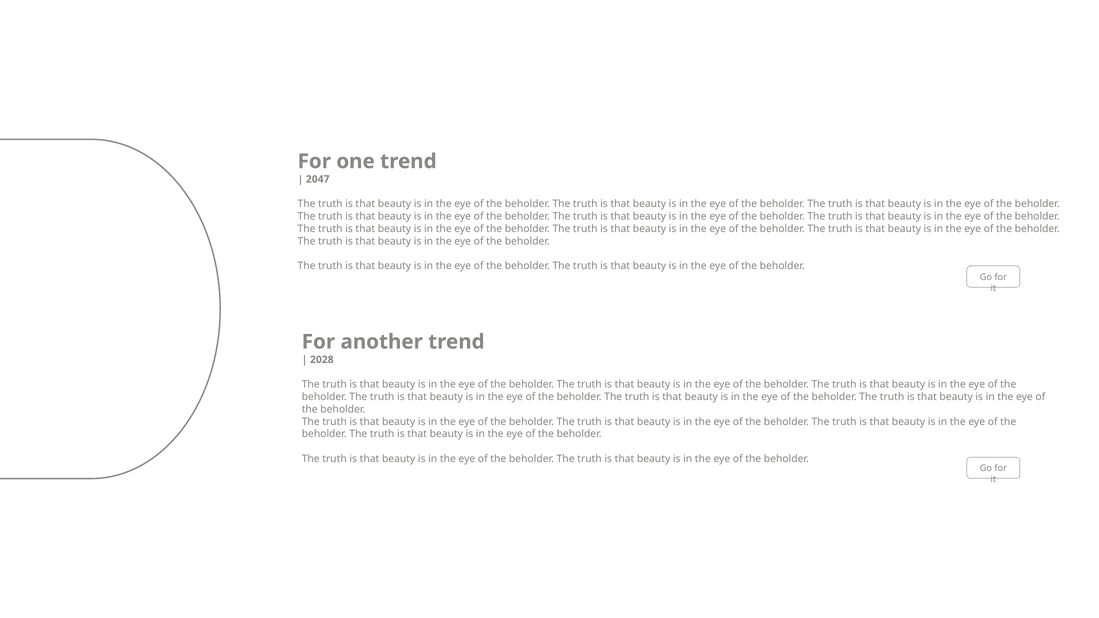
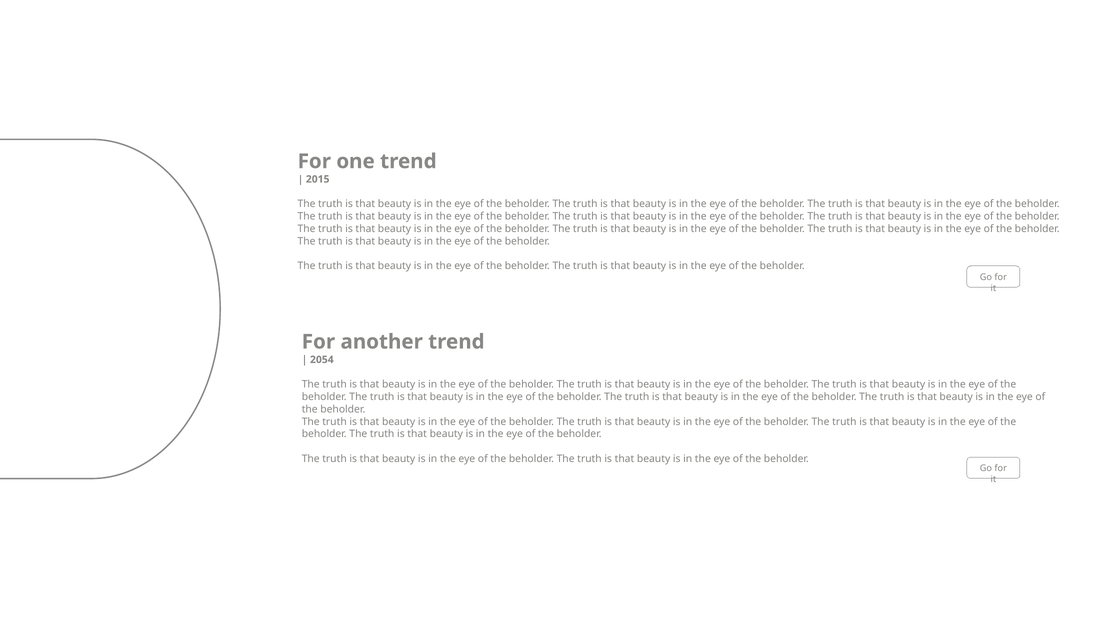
2047: 2047 -> 2015
2028: 2028 -> 2054
